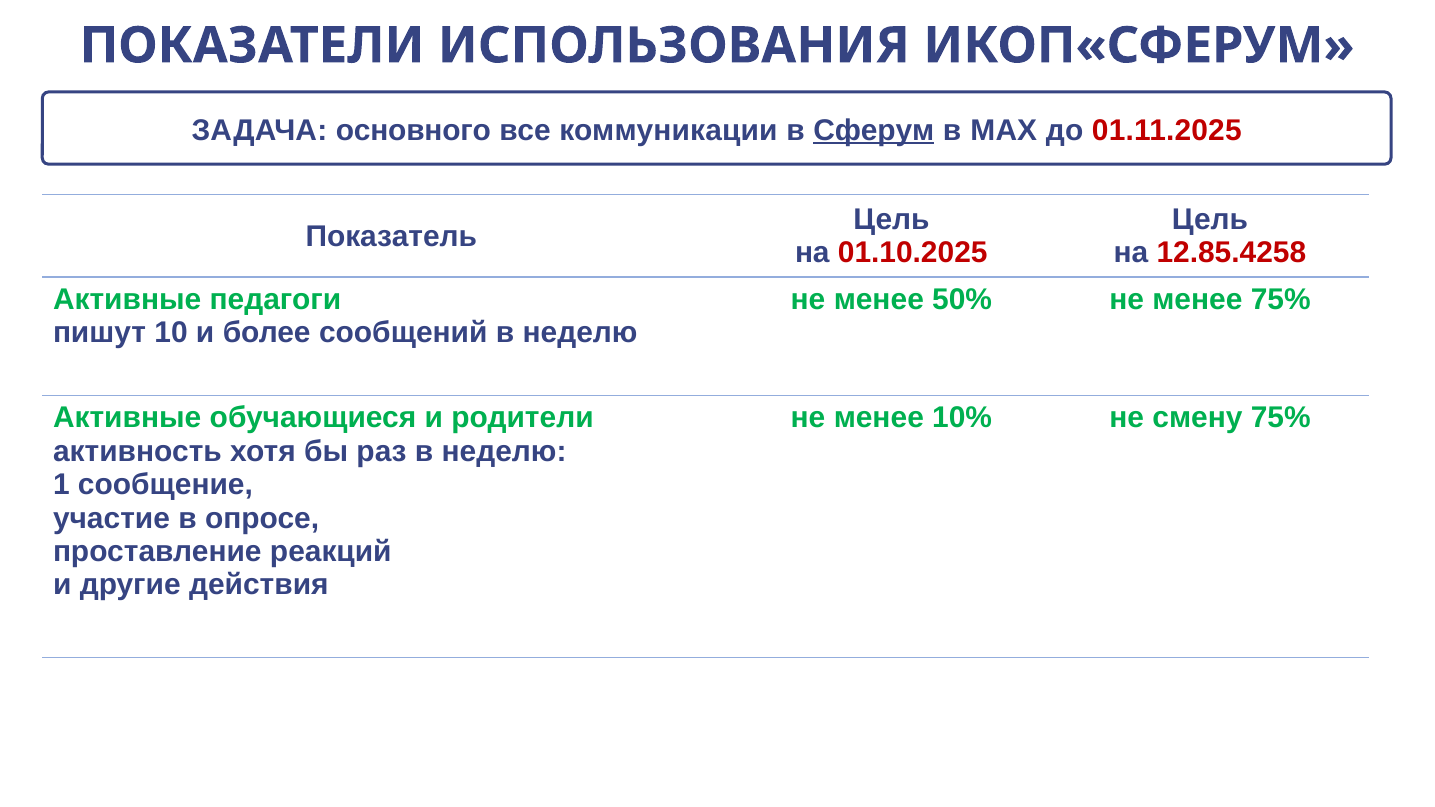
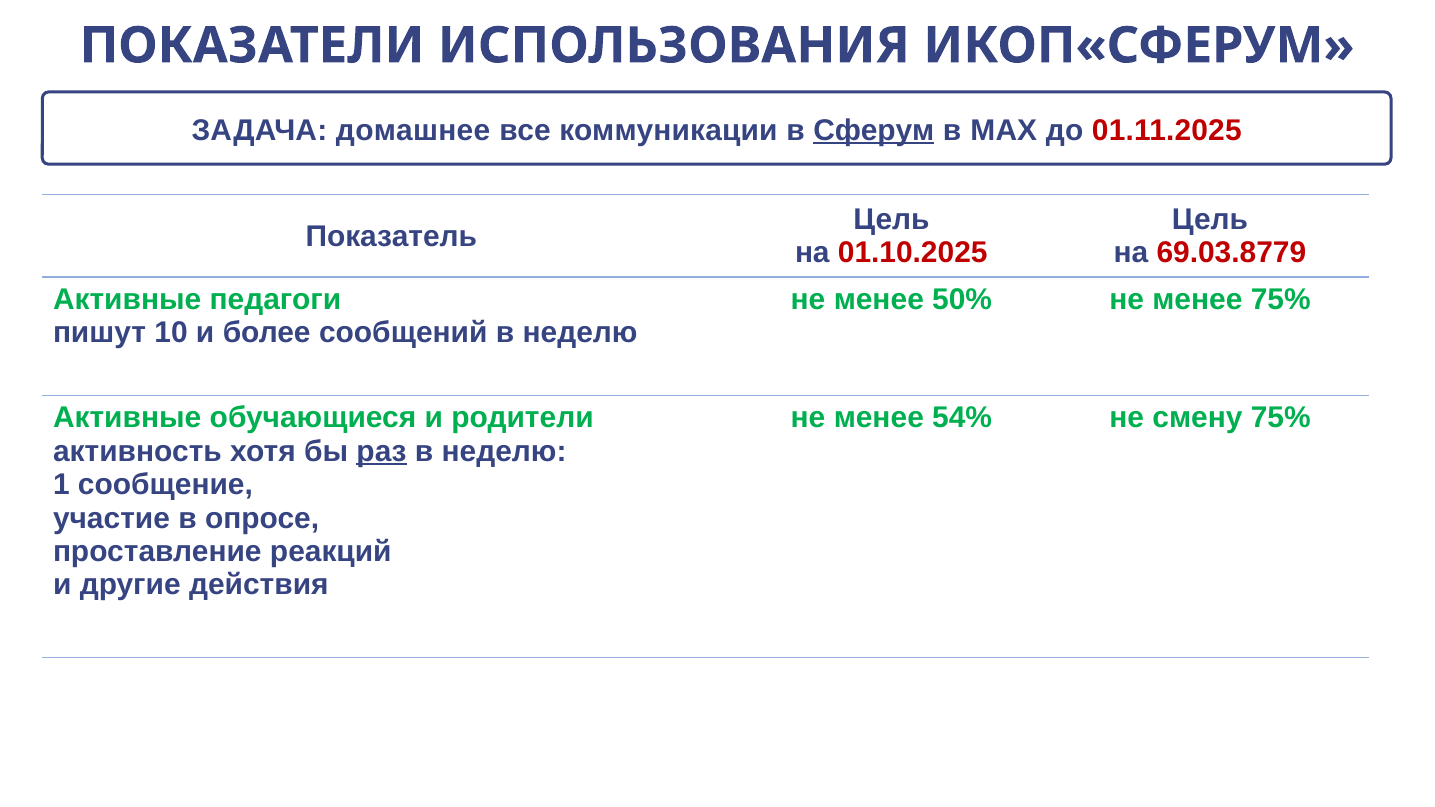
основного: основного -> домашнее
12.85.4258: 12.85.4258 -> 69.03.8779
10%: 10% -> 54%
раз underline: none -> present
